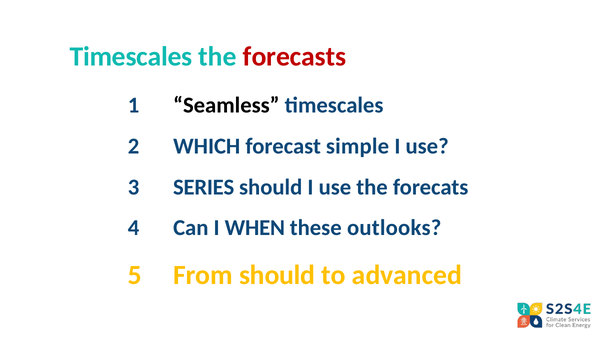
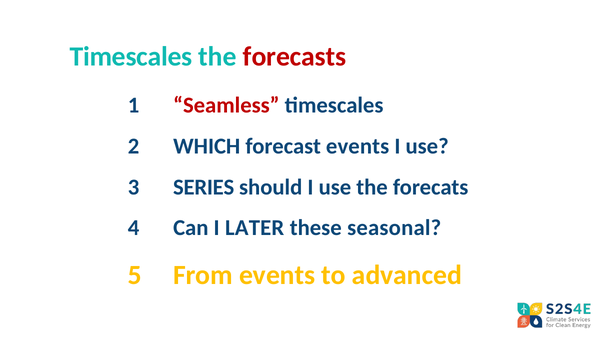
Seamless colour: black -> red
forecast simple: simple -> events
WHEN: WHEN -> LATER
outlooks: outlooks -> seasonal
From should: should -> events
